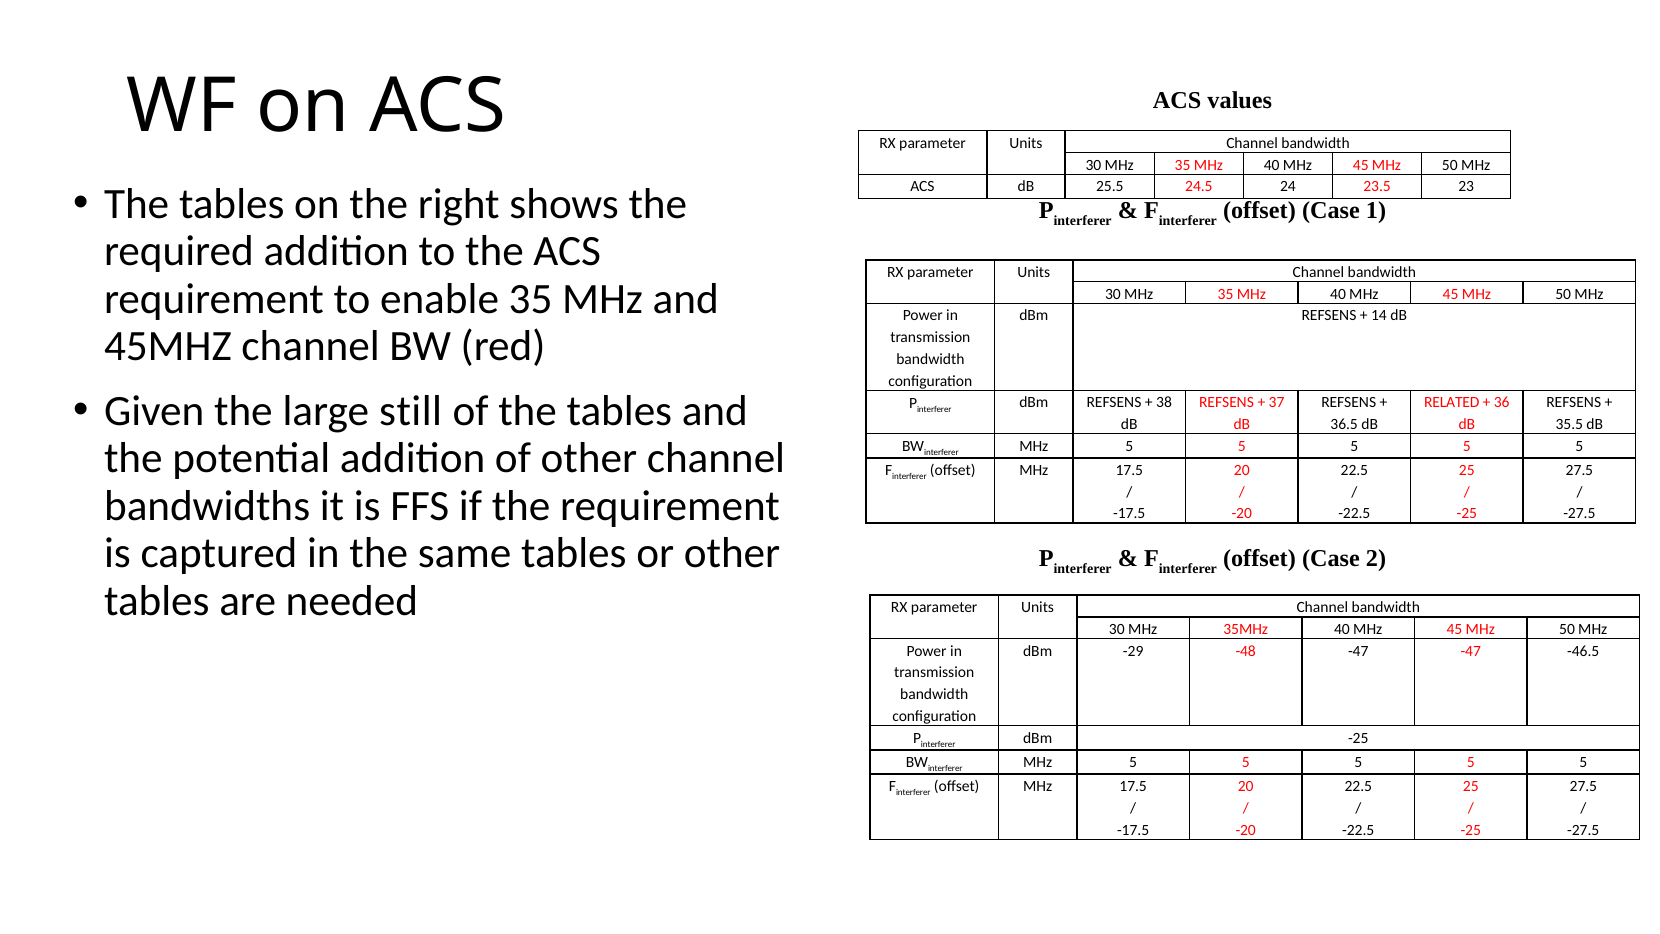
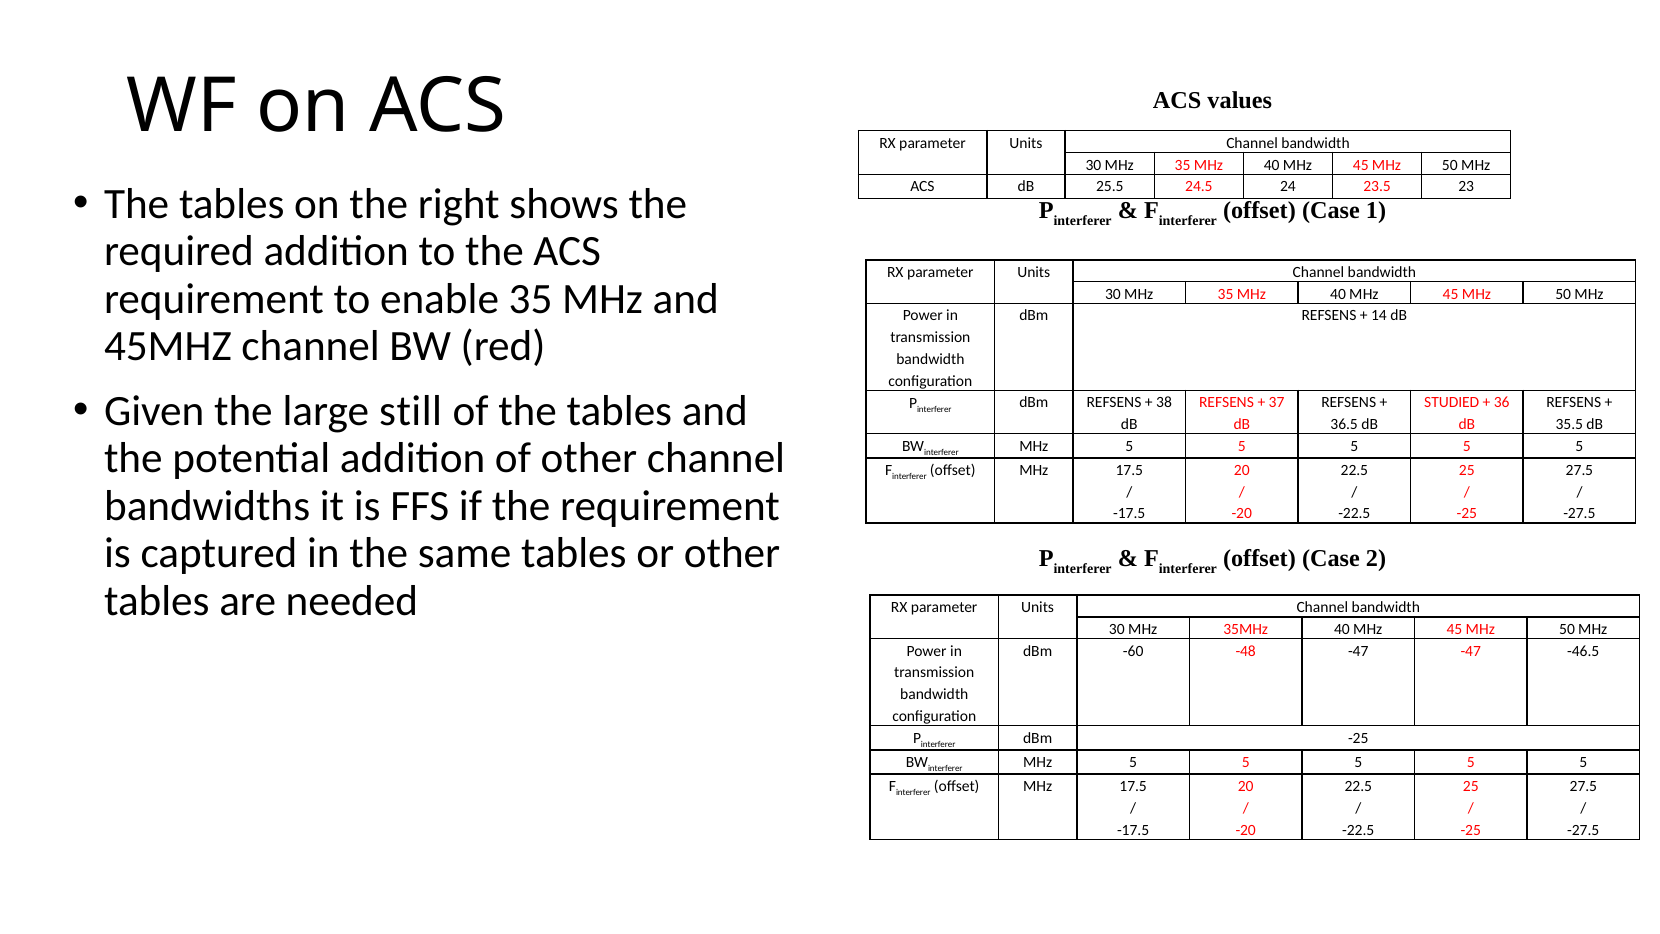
RELATED: RELATED -> STUDIED
-29: -29 -> -60
